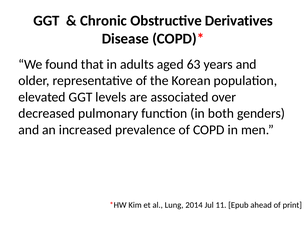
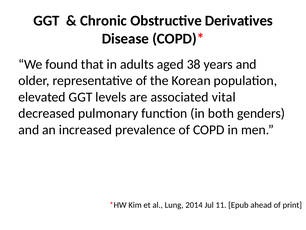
63: 63 -> 38
over: over -> vital
